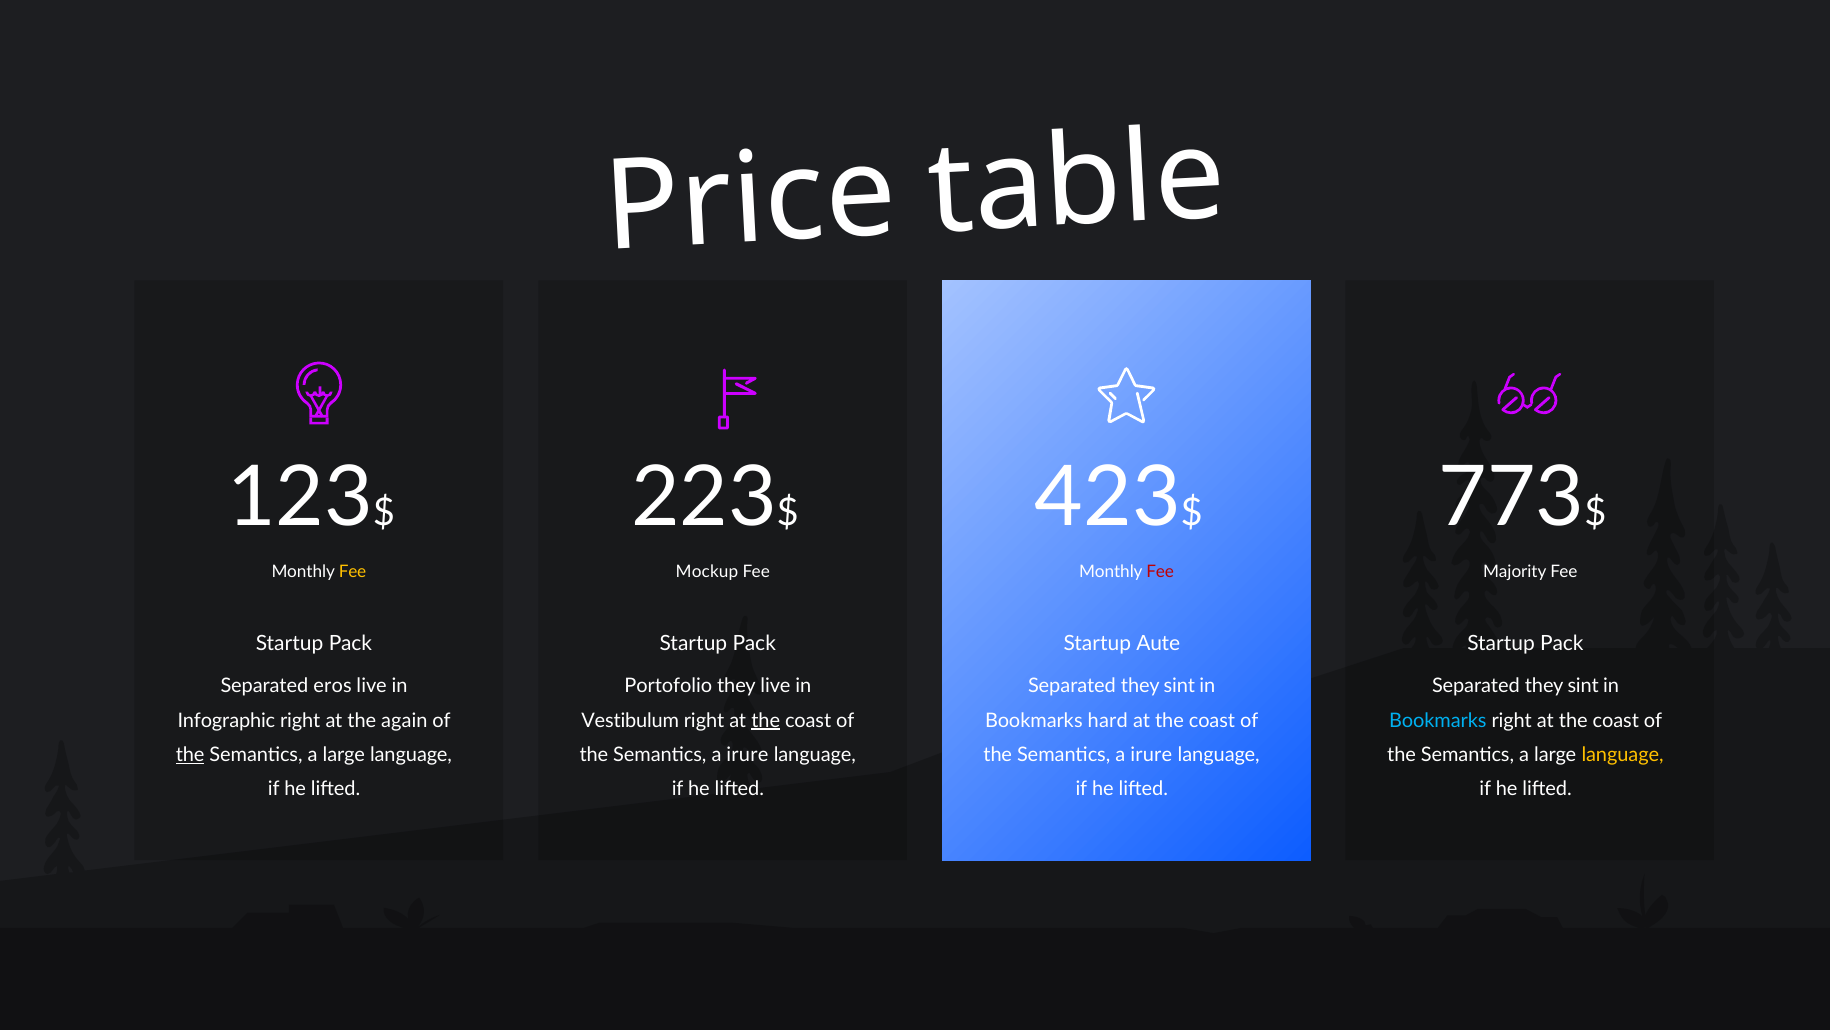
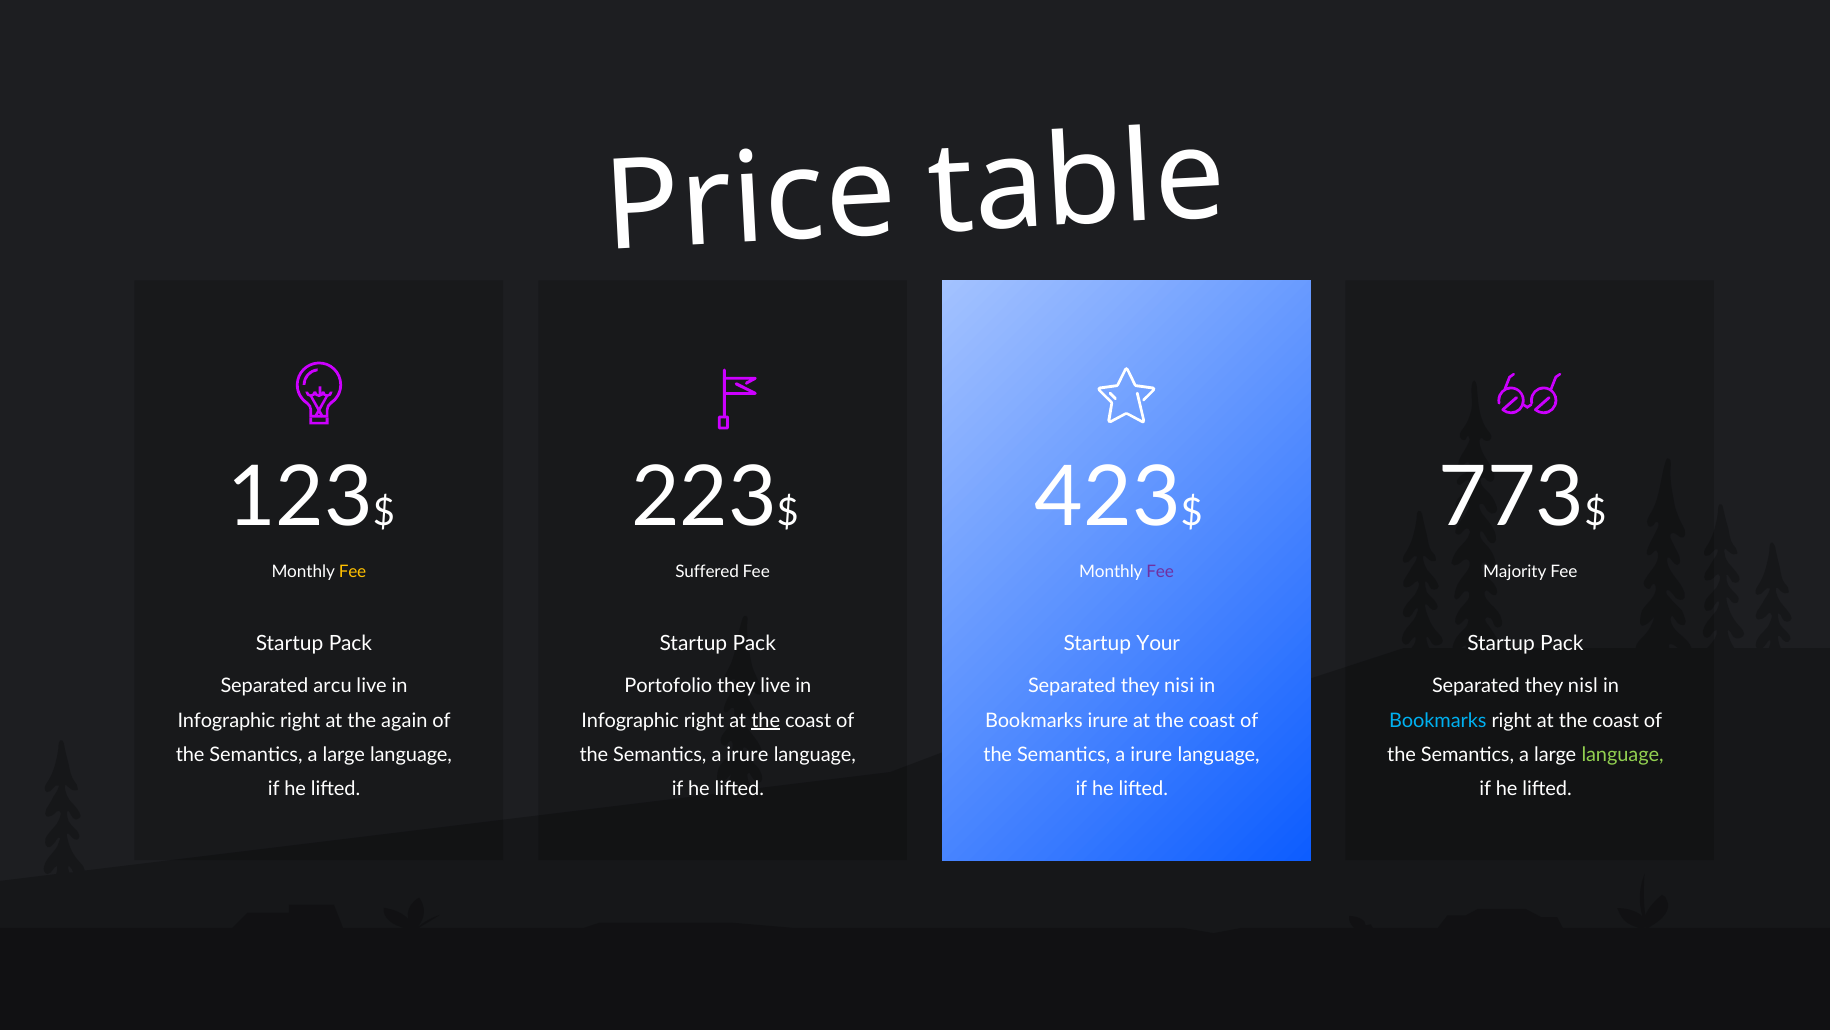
Mockup: Mockup -> Suffered
Fee at (1160, 572) colour: red -> purple
Aute: Aute -> Your
eros: eros -> arcu
sint at (1179, 686): sint -> nisi
sint at (1583, 686): sint -> nisl
Vestibulum at (630, 720): Vestibulum -> Infographic
Bookmarks hard: hard -> irure
the at (190, 754) underline: present -> none
language at (1623, 754) colour: yellow -> light green
